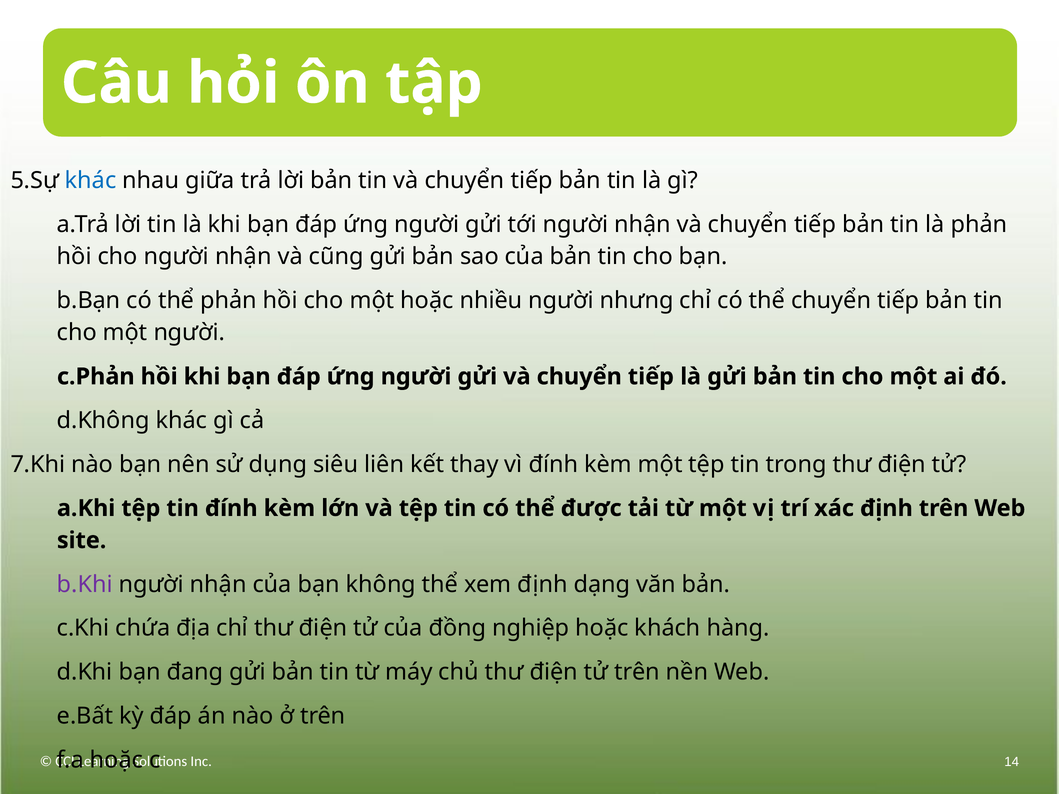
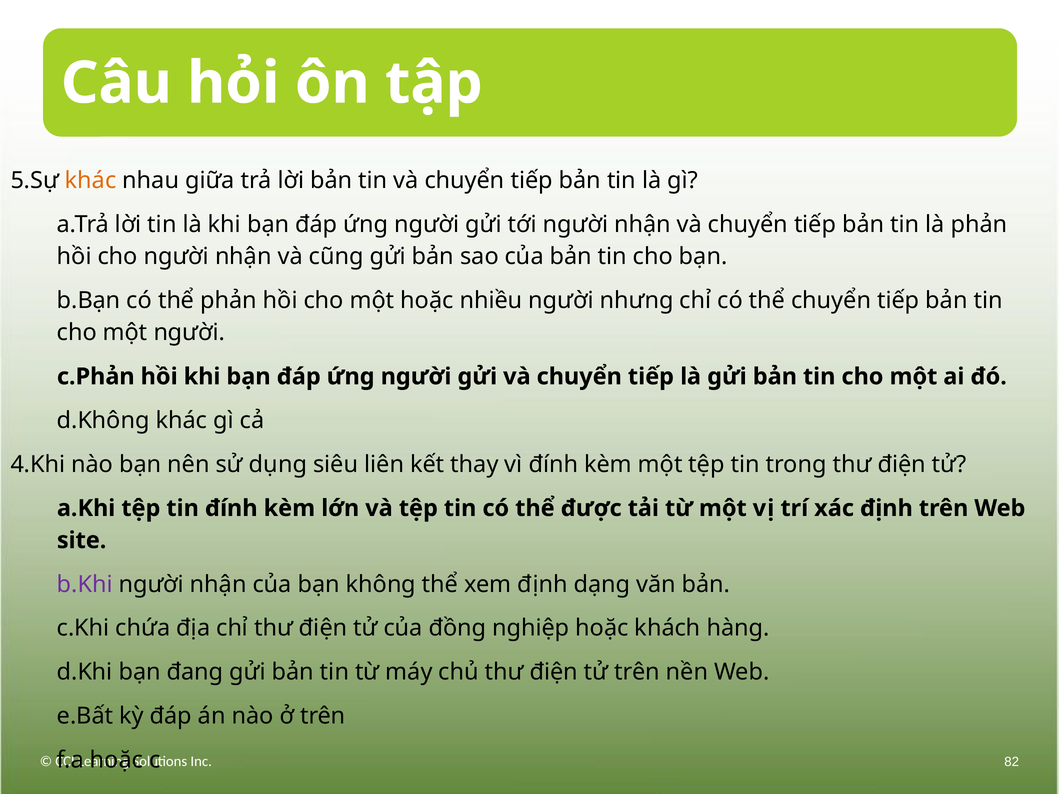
khác at (91, 181) colour: blue -> orange
7.Khi: 7.Khi -> 4.Khi
14: 14 -> 82
